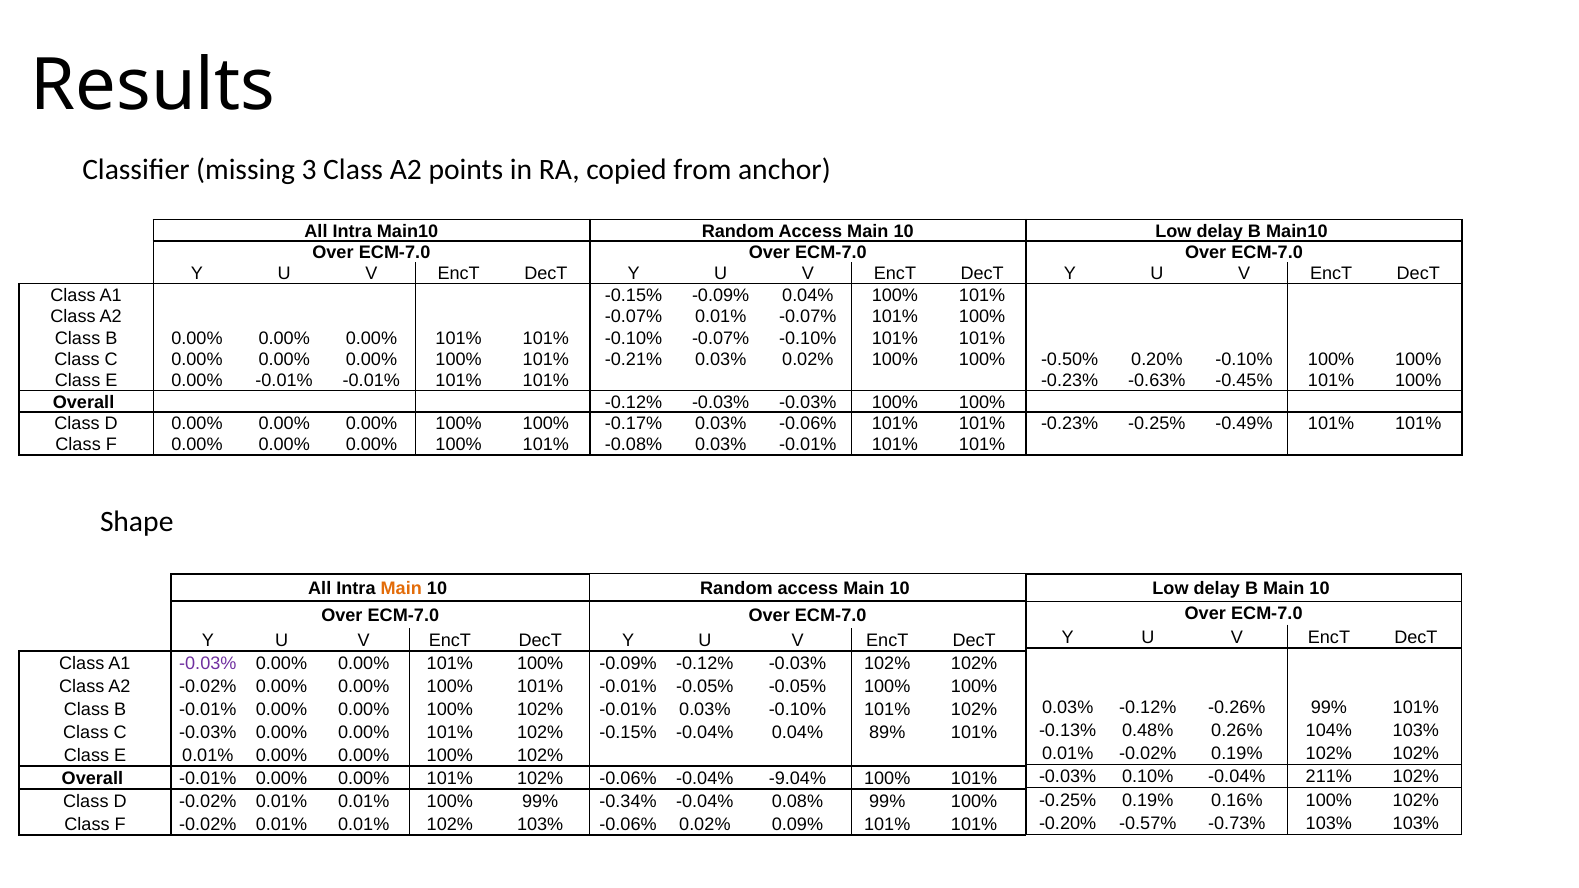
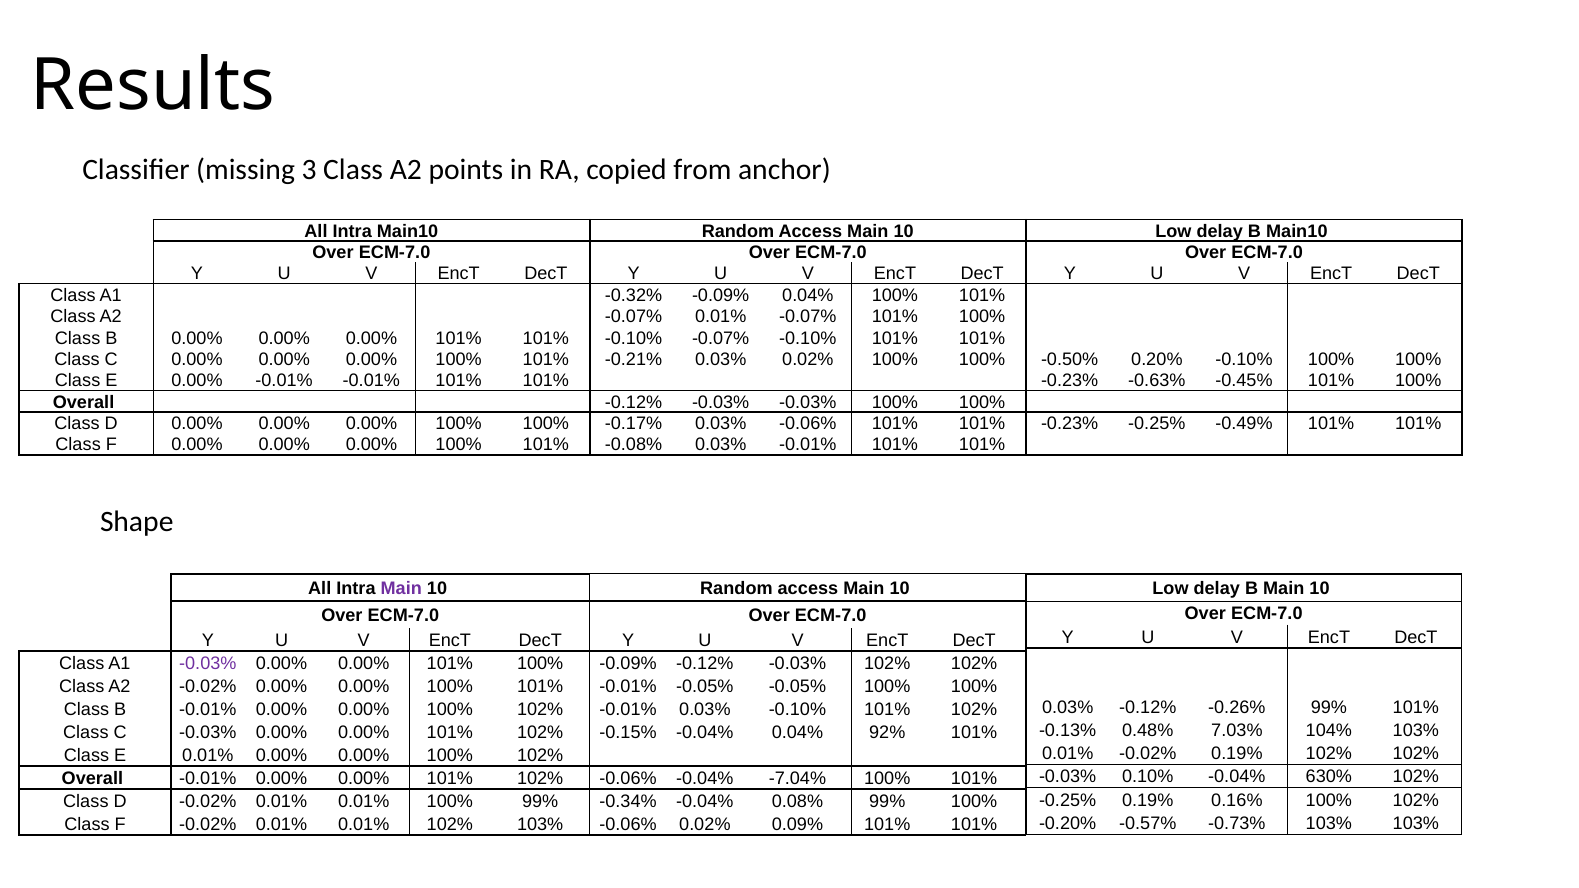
-0.15% at (634, 295): -0.15% -> -0.32%
Main at (401, 589) colour: orange -> purple
0.26%: 0.26% -> 7.03%
89%: 89% -> 92%
211%: 211% -> 630%
-9.04%: -9.04% -> -7.04%
